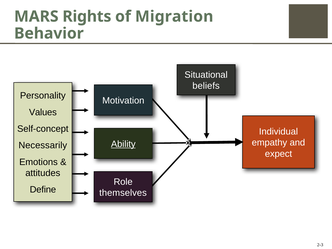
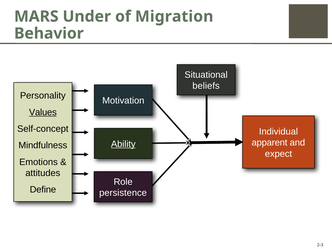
Rights: Rights -> Under
Values underline: none -> present
empathy: empathy -> apparent
Necessarily: Necessarily -> Mindfulness
themselves: themselves -> persistence
